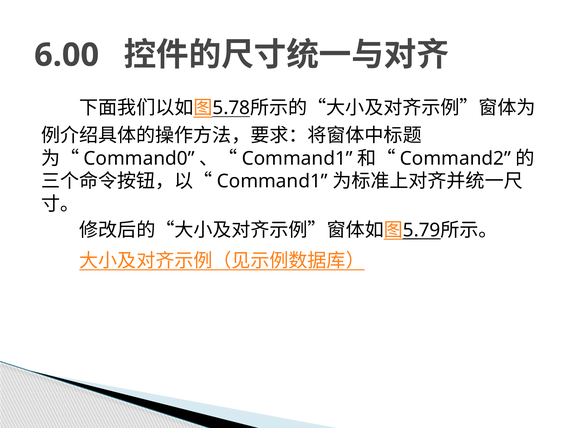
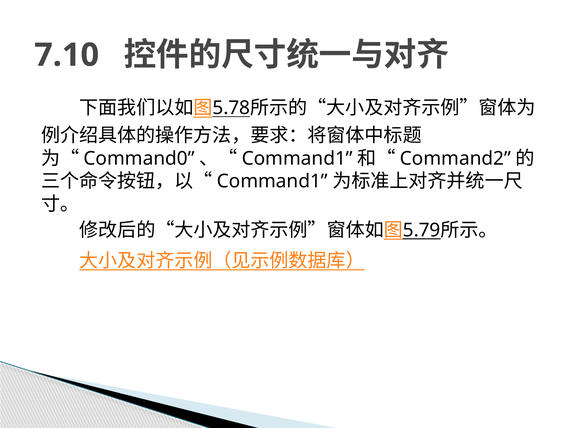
6.00: 6.00 -> 7.10
